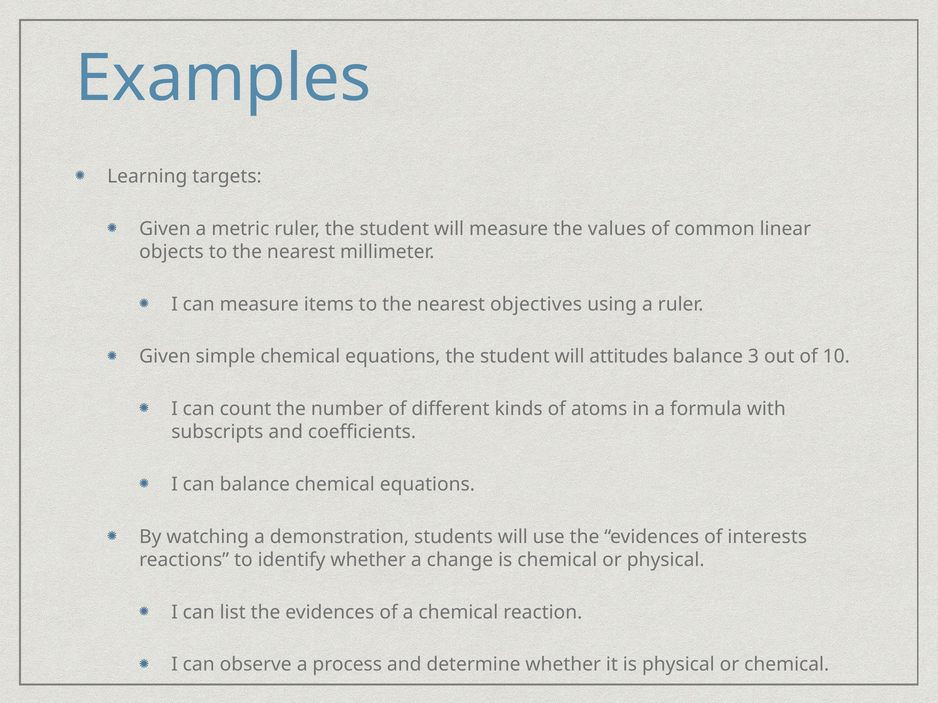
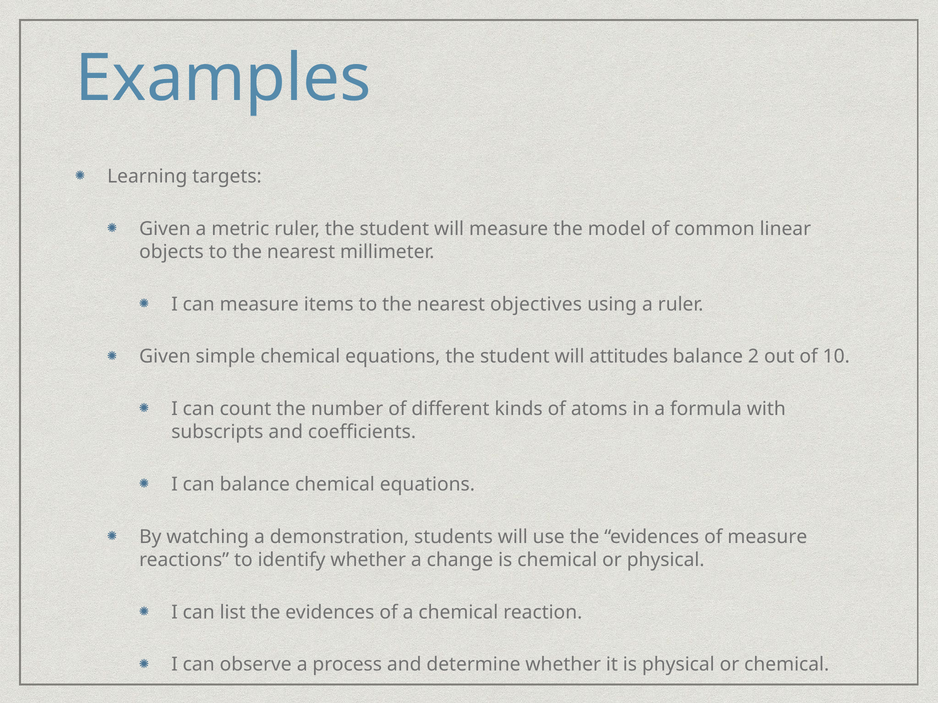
values: values -> model
3: 3 -> 2
of interests: interests -> measure
